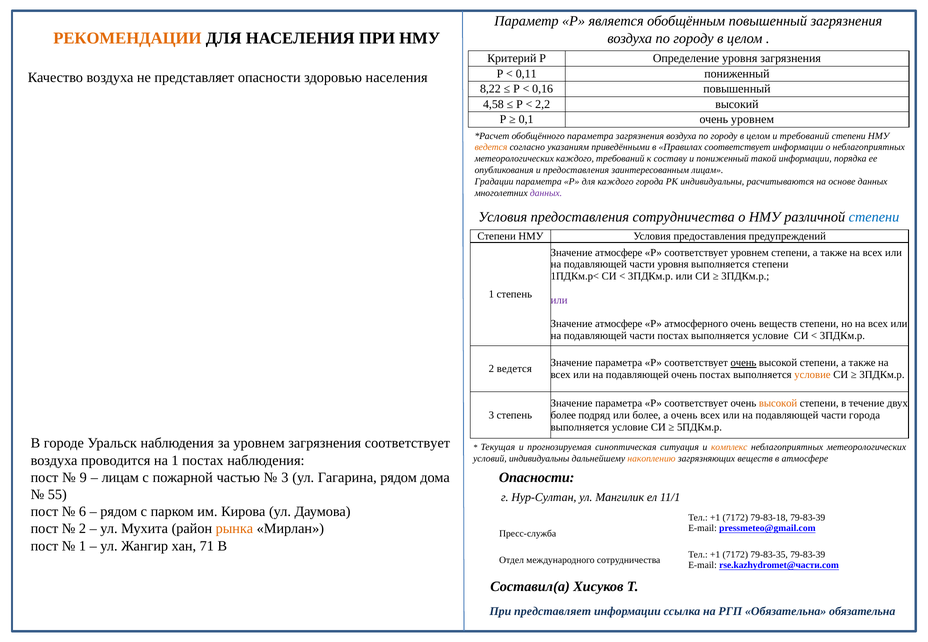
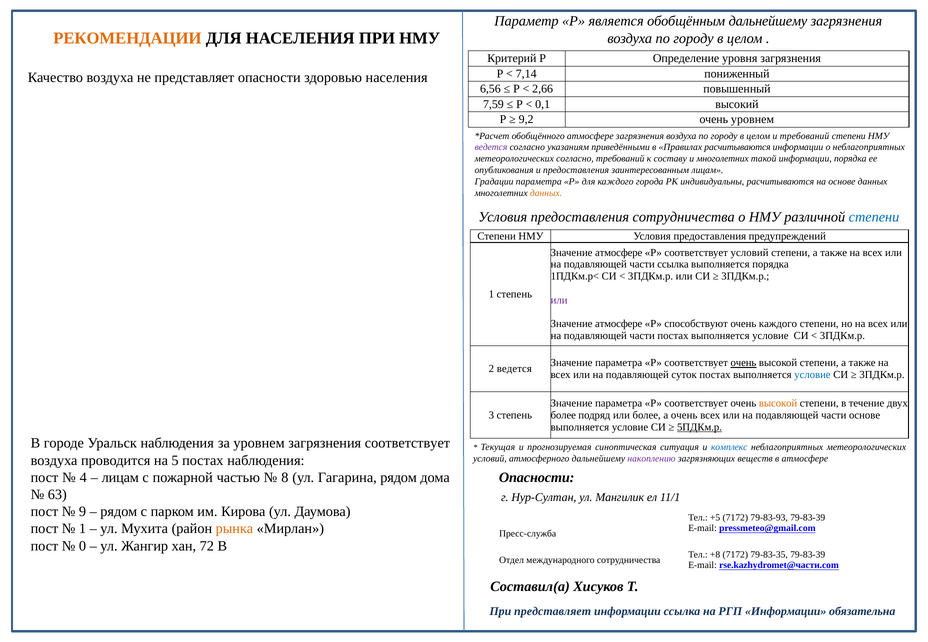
обобщённым повышенный: повышенный -> дальнейшему
0,11: 0,11 -> 7,14
8,22: 8,22 -> 6,56
0,16: 0,16 -> 2,66
4,58: 4,58 -> 7,59
2,2: 2,2 -> 0,1
0,1: 0,1 -> 9,2
обобщённого параметра: параметра -> атмосфере
ведется at (491, 147) colour: orange -> purple
Правилах соответствует: соответствует -> расчитываются
метеорологических каждого: каждого -> согласно
и пониженный: пониженный -> многолетних
данных at (546, 193) colour: purple -> orange
соответствует уровнем: уровнем -> условий
части уровня: уровня -> ссылка
выполняется степени: степени -> порядка
атмосферного: атмосферного -> способствуют
очень веществ: веществ -> каждого
подавляющей очень: очень -> суток
условие at (812, 375) colour: orange -> blue
части города: города -> основе
5ПДКм.р underline: none -> present
комплекс colour: orange -> blue
на 1: 1 -> 5
условий индивидуальны: индивидуальны -> атмосферного
накоплению colour: orange -> purple
9: 9 -> 4
3 at (285, 478): 3 -> 8
55: 55 -> 63
6: 6 -> 9
+1 at (715, 518): +1 -> +5
79-83-18: 79-83-18 -> 79-83-93
2 at (83, 529): 2 -> 1
1 at (83, 546): 1 -> 0
71: 71 -> 72
+1 at (715, 555): +1 -> +8
РГП Обязательна: Обязательна -> Информации
